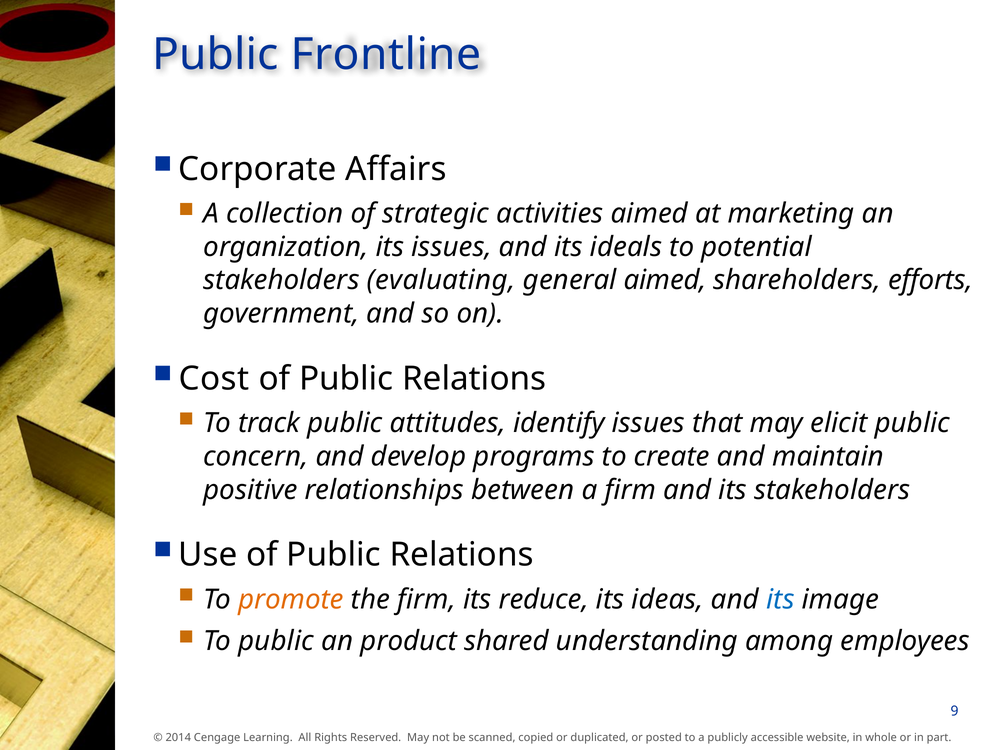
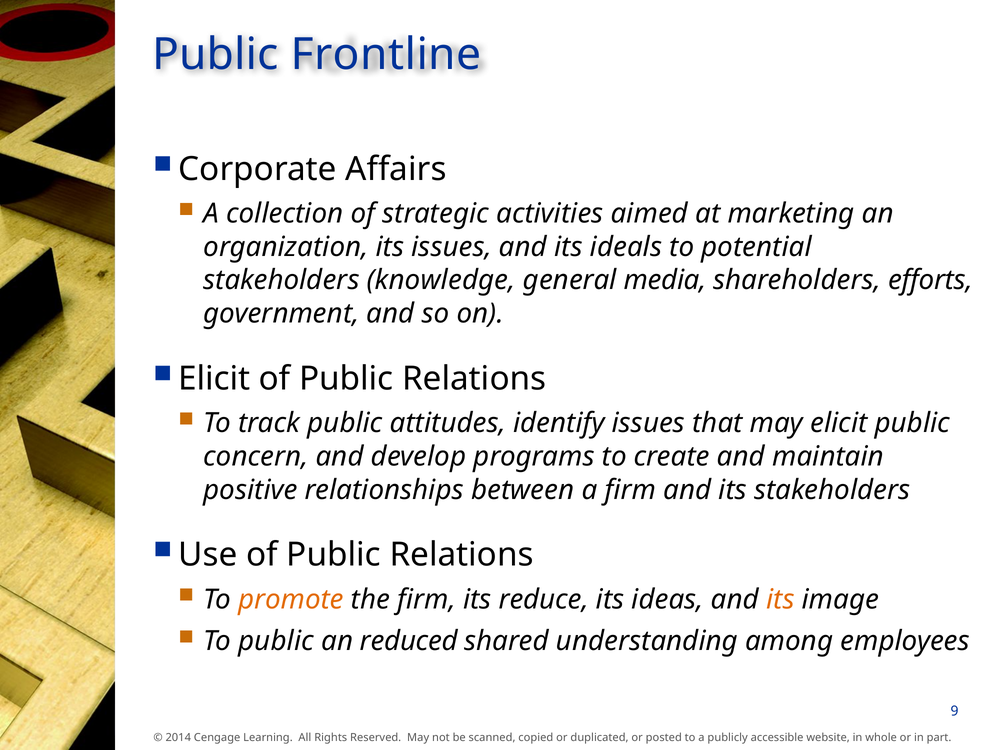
evaluating: evaluating -> knowledge
general aimed: aimed -> media
Cost at (214, 379): Cost -> Elicit
its at (780, 599) colour: blue -> orange
product: product -> reduced
